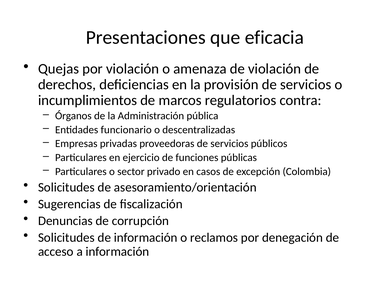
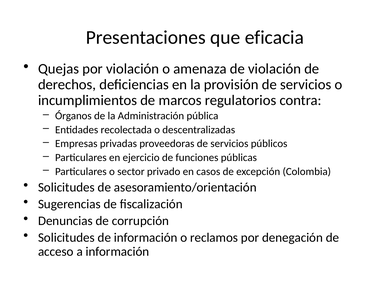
funcionario: funcionario -> recolectada
